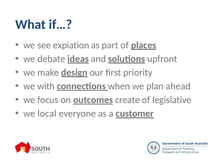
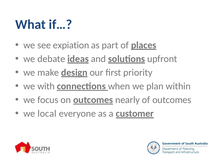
ahead: ahead -> within
create: create -> nearly
of legislative: legislative -> outcomes
